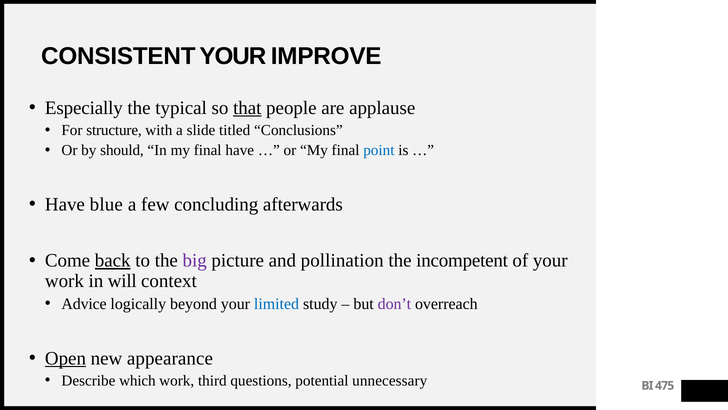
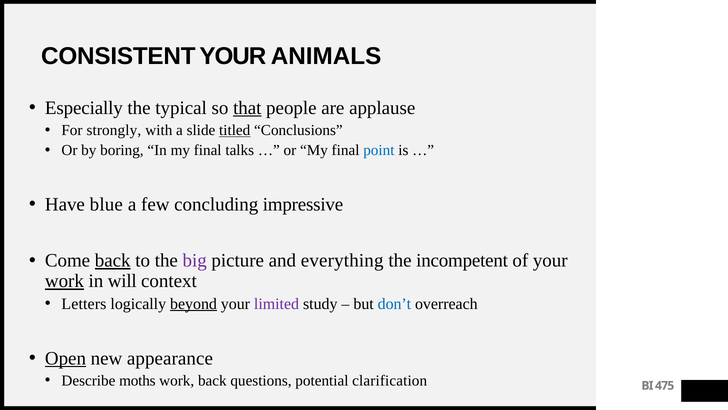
IMPROVE: IMPROVE -> ANIMALS
structure: structure -> strongly
titled underline: none -> present
should: should -> boring
final have: have -> talks
afterwards: afterwards -> impressive
pollination: pollination -> everything
work at (64, 281) underline: none -> present
Advice: Advice -> Letters
beyond underline: none -> present
limited colour: blue -> purple
don’t colour: purple -> blue
which: which -> moths
work third: third -> back
unnecessary: unnecessary -> clarification
